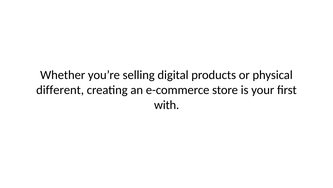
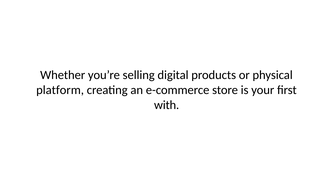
different: different -> platform
